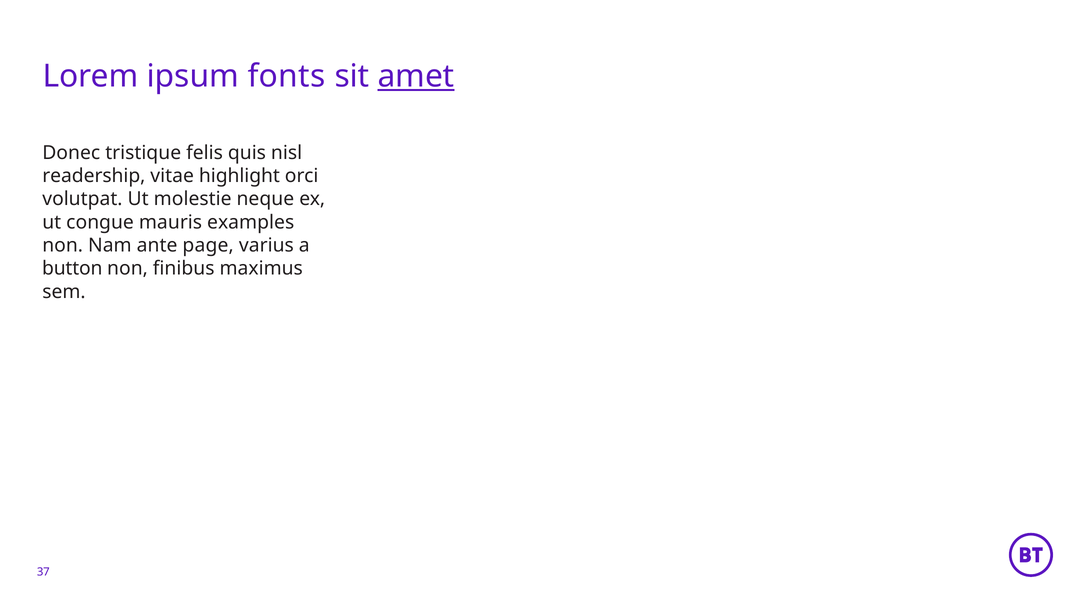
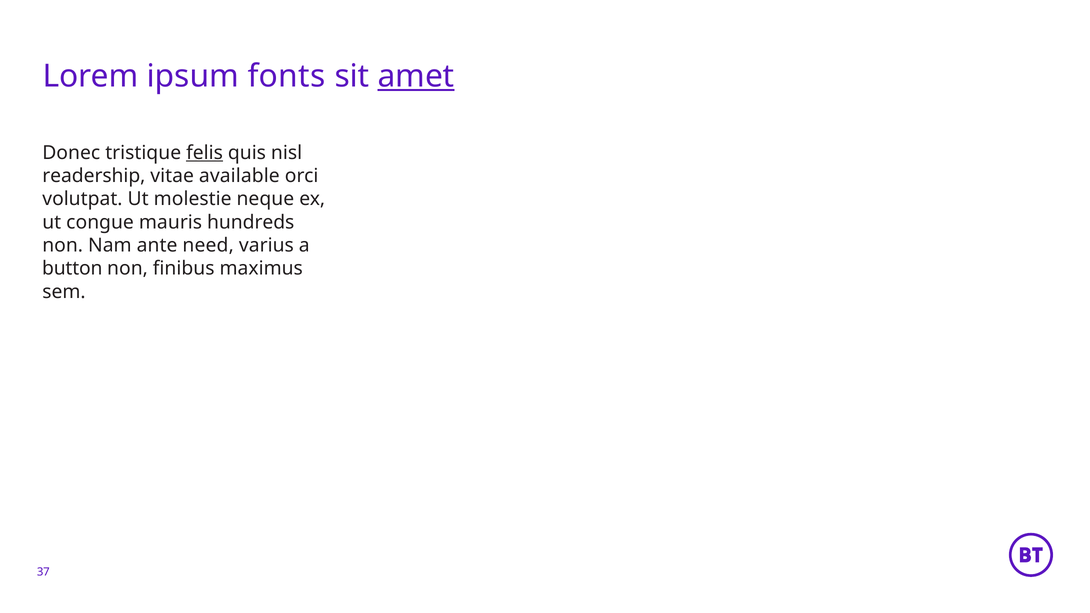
felis underline: none -> present
highlight: highlight -> available
examples: examples -> hundreds
page: page -> need
